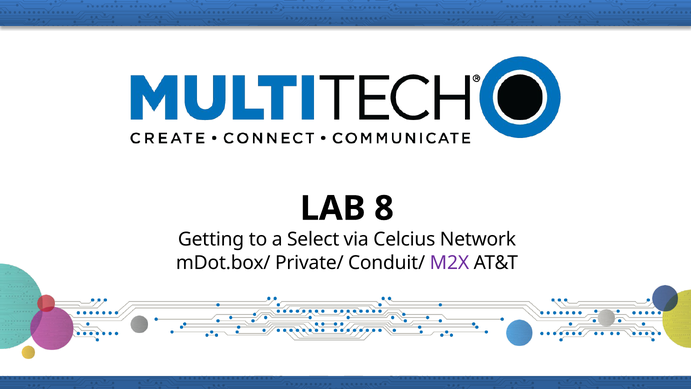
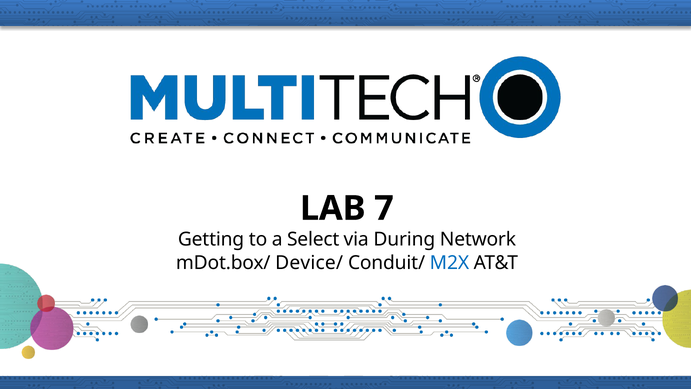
8: 8 -> 7
Celcius: Celcius -> During
Private/: Private/ -> Device/
M2X colour: purple -> blue
